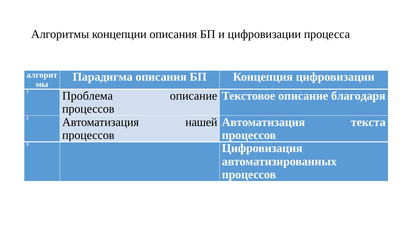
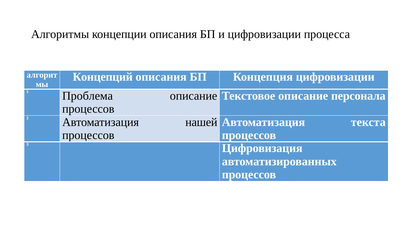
Парадигма: Парадигма -> Концепций
благодаря: благодаря -> персонала
